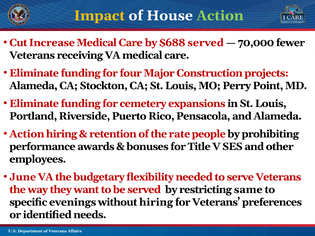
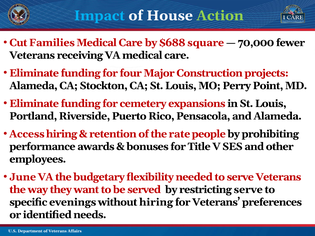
Impact colour: yellow -> light blue
Increase: Increase -> Families
$688 served: served -> square
Action at (27, 134): Action -> Access
restricting same: same -> serve
